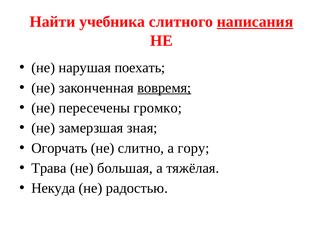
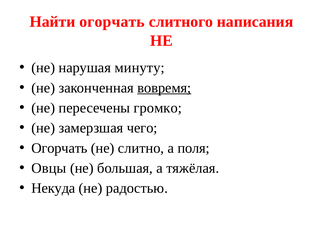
Найти учебника: учебника -> огорчать
написания underline: present -> none
поехать: поехать -> минуту
зная: зная -> чего
гору: гору -> поля
Трава: Трава -> Овцы
